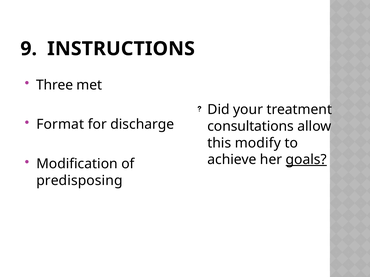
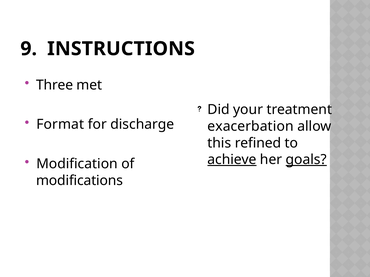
consultations: consultations -> exacerbation
modify: modify -> refined
achieve underline: none -> present
predisposing: predisposing -> modifications
